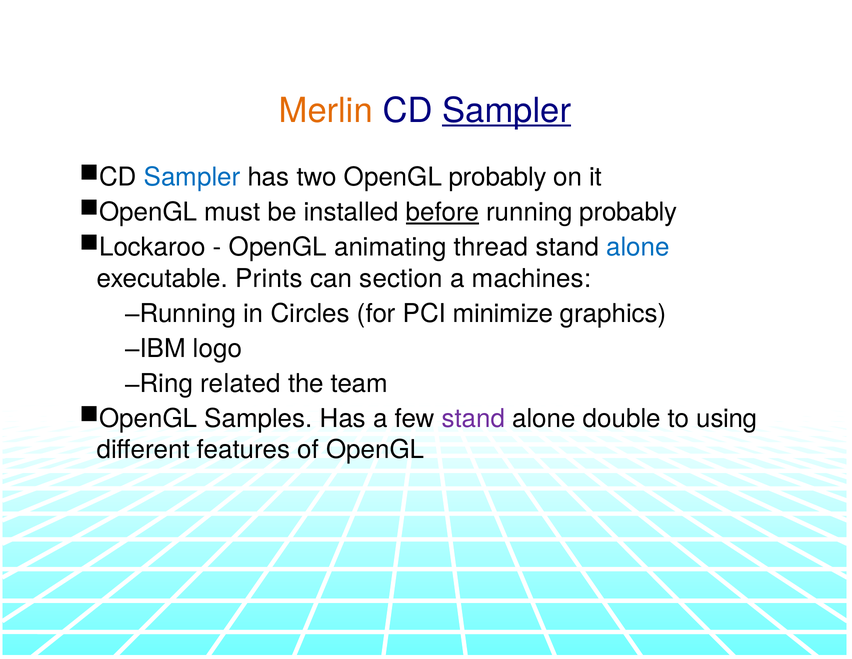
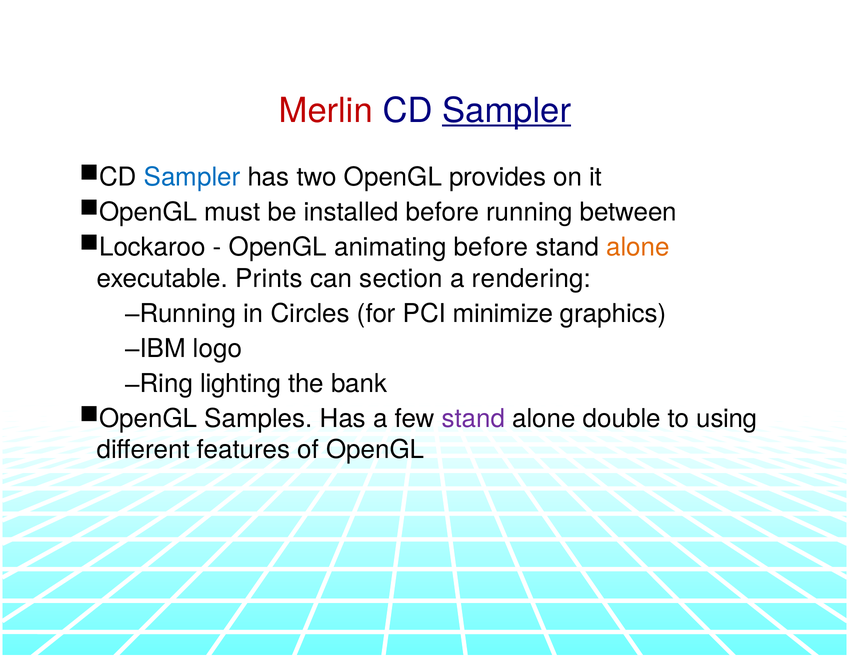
Merlin colour: orange -> red
OpenGL probably: probably -> provides
before at (442, 212) underline: present -> none
running probably: probably -> between
animating thread: thread -> before
alone at (638, 247) colour: blue -> orange
machines: machines -> rendering
related: related -> lighting
team: team -> bank
